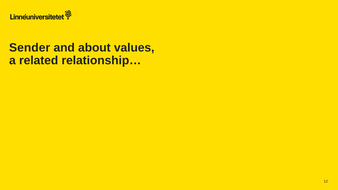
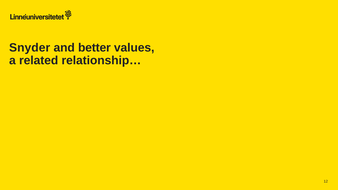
Sender: Sender -> Snyder
about: about -> better
